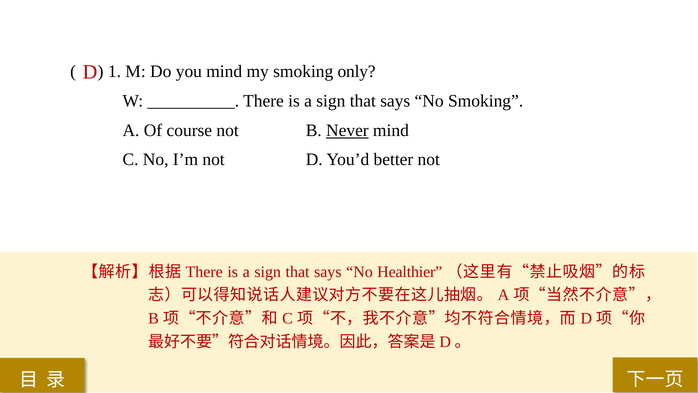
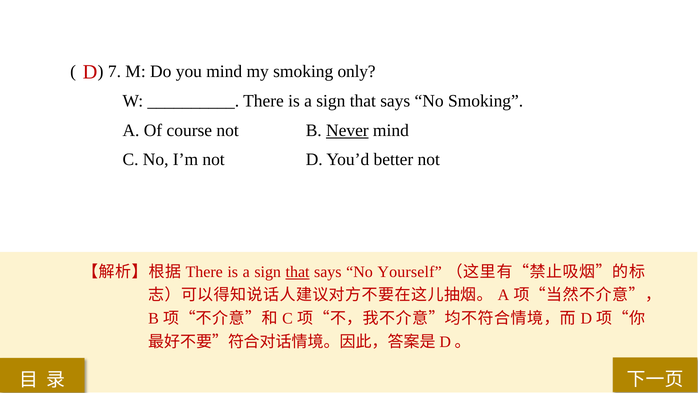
1: 1 -> 7
that at (298, 272) underline: none -> present
Healthier: Healthier -> Yourself
